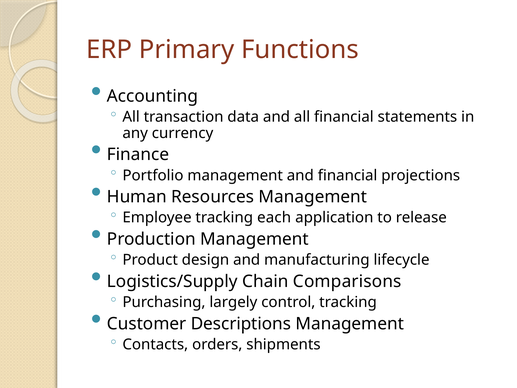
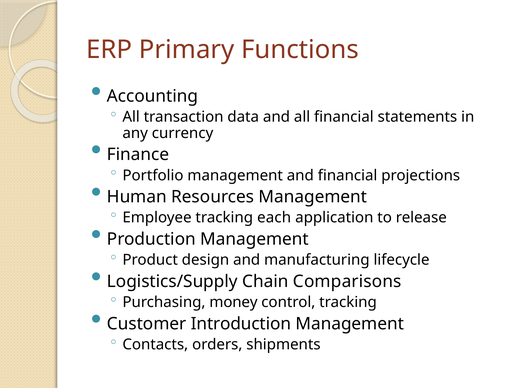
largely: largely -> money
Descriptions: Descriptions -> Introduction
